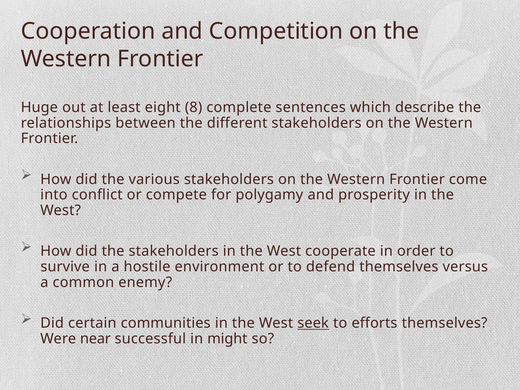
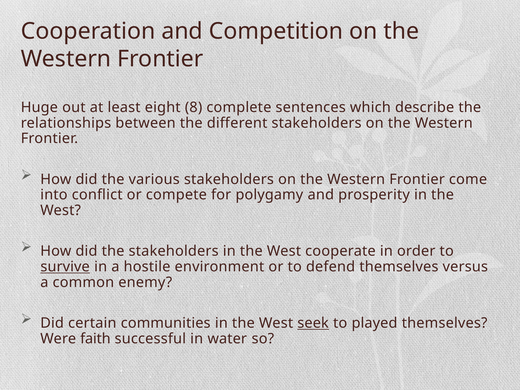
survive underline: none -> present
efforts: efforts -> played
near: near -> faith
might: might -> water
